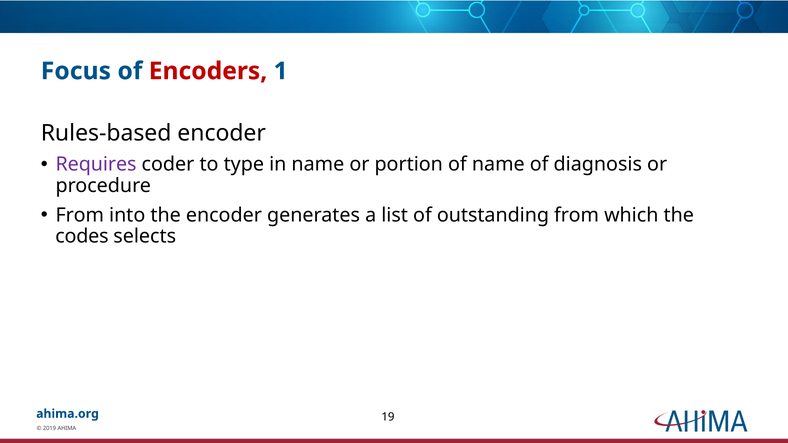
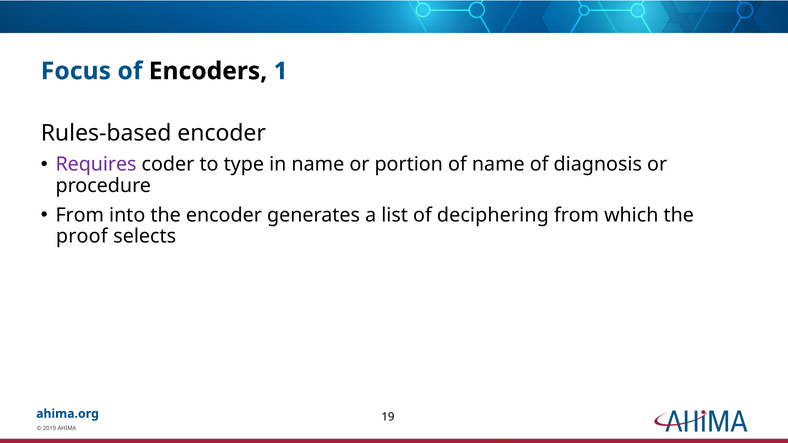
Encoders colour: red -> black
outstanding: outstanding -> deciphering
codes: codes -> proof
